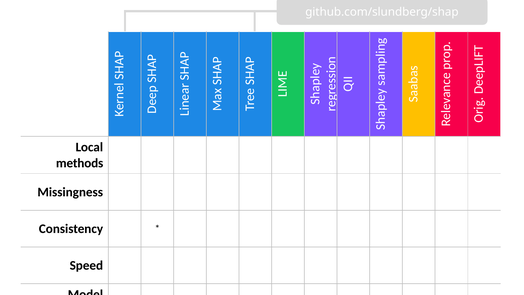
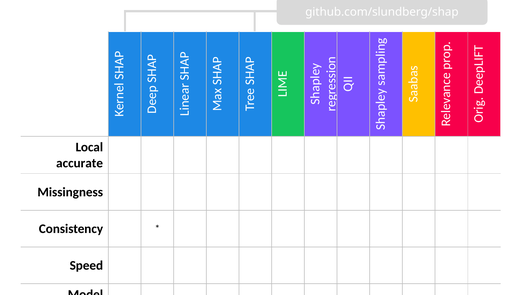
methods: methods -> accurate
